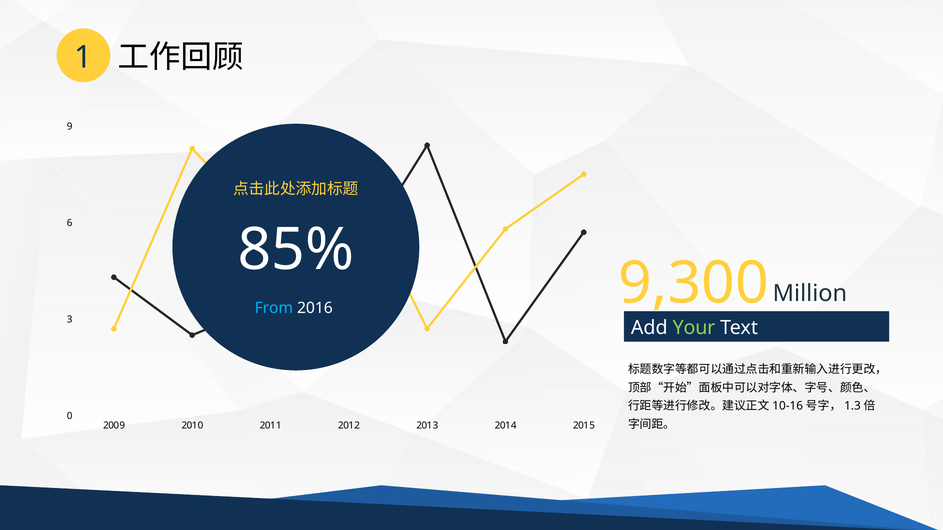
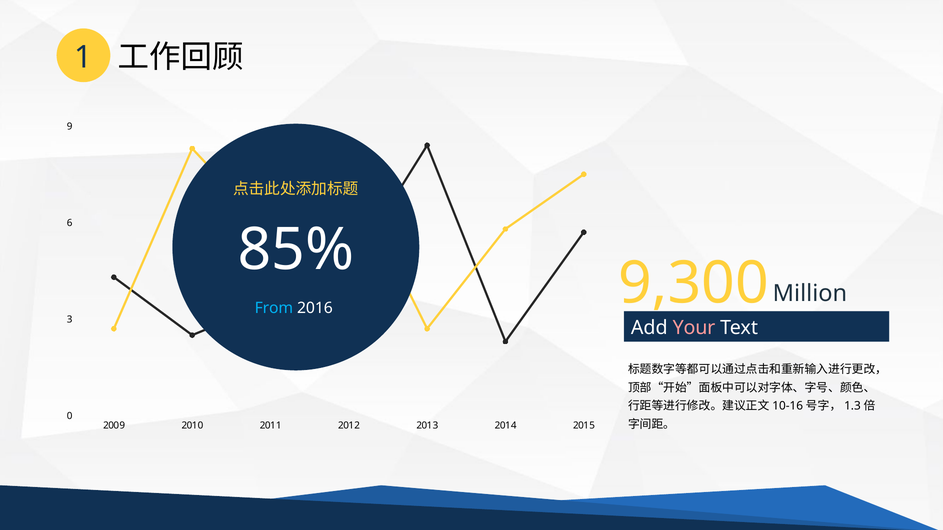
Your colour: light green -> pink
